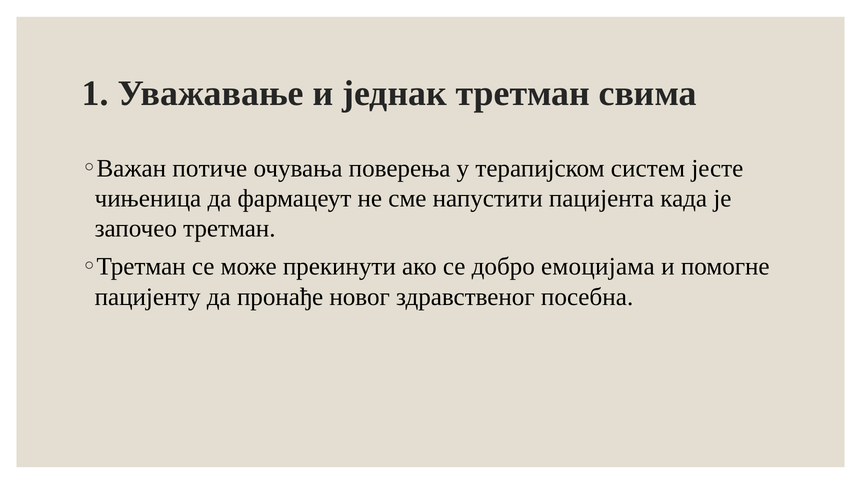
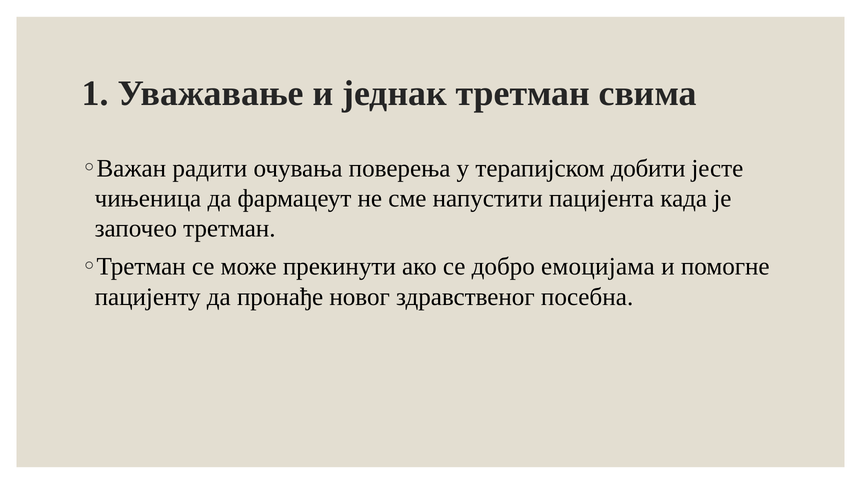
потиче: потиче -> радити
систем: систем -> добити
